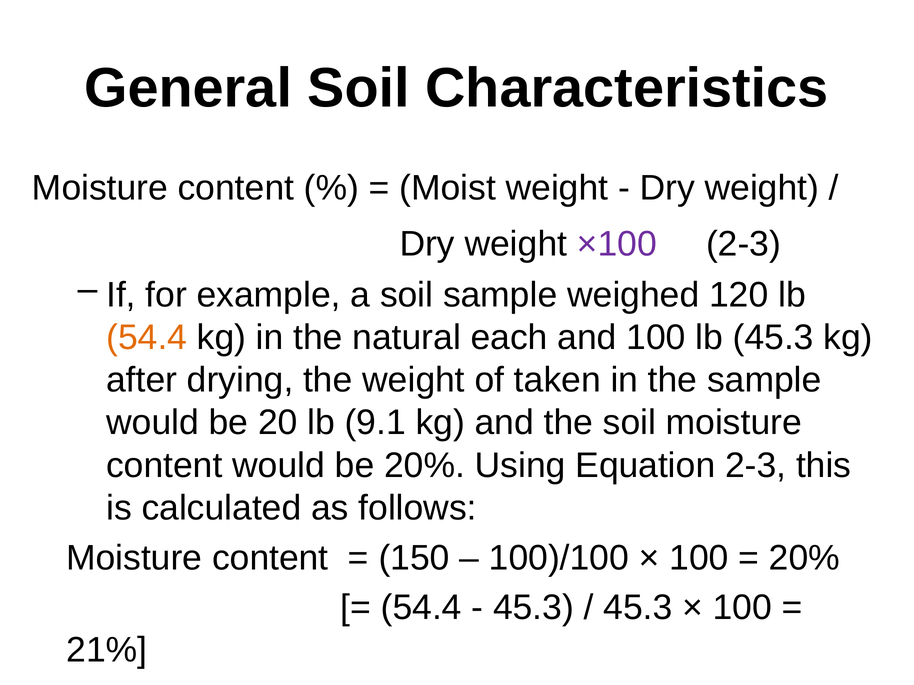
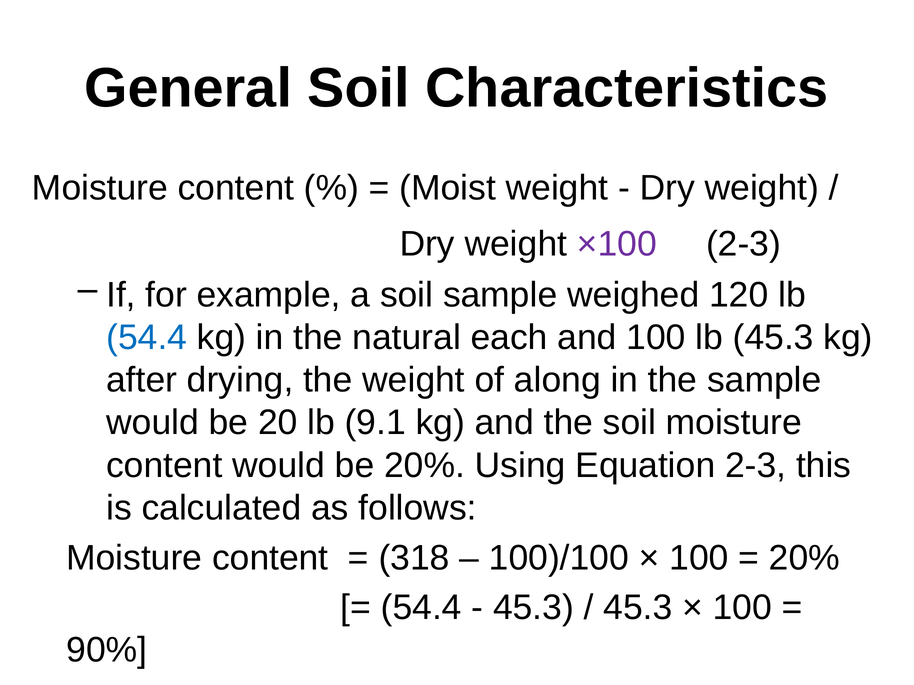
54.4 at (147, 338) colour: orange -> blue
taken: taken -> along
150: 150 -> 318
21%: 21% -> 90%
